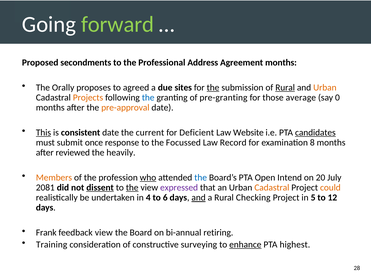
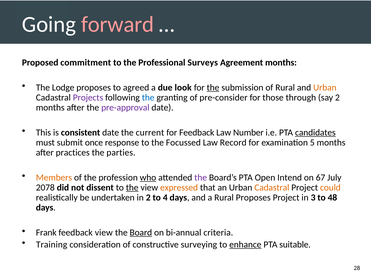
forward colour: light green -> pink
secondments: secondments -> commitment
Address: Address -> Surveys
Orally: Orally -> Lodge
sites: sites -> look
Rural at (285, 87) underline: present -> none
Projects colour: orange -> purple
pre-granting: pre-granting -> pre-consider
average: average -> through
say 0: 0 -> 2
pre-approval colour: orange -> purple
This underline: present -> none
for Deficient: Deficient -> Feedback
Website: Website -> Number
8: 8 -> 5
reviewed: reviewed -> practices
heavily: heavily -> parties
the at (201, 177) colour: blue -> purple
20: 20 -> 67
2081: 2081 -> 2078
dissent underline: present -> none
expressed colour: purple -> orange
in 4: 4 -> 2
6: 6 -> 4
and at (199, 197) underline: present -> none
Rural Checking: Checking -> Proposes
5: 5 -> 3
12: 12 -> 48
Board underline: none -> present
retiring: retiring -> criteria
highest: highest -> suitable
